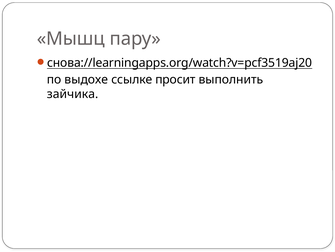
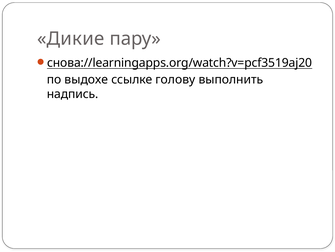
Мышц: Мышц -> Дикие
просит: просит -> голову
зайчика: зайчика -> надпись
